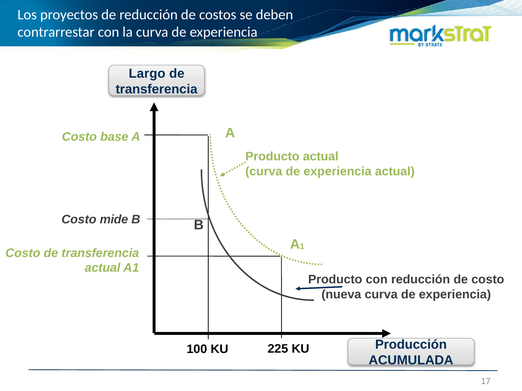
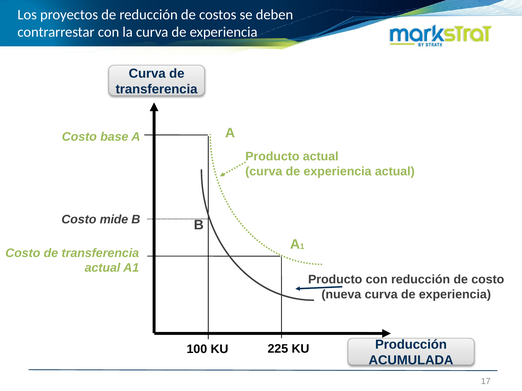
Largo at (147, 74): Largo -> Curva
